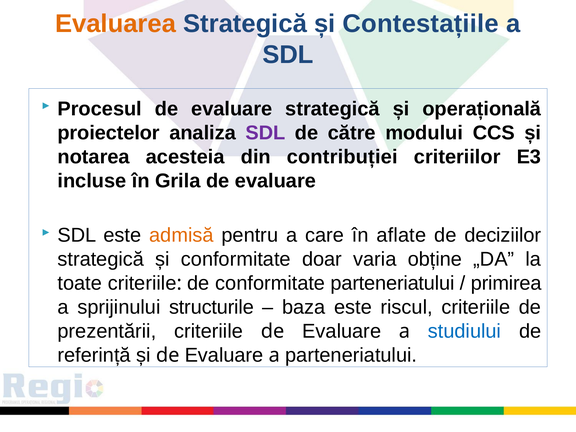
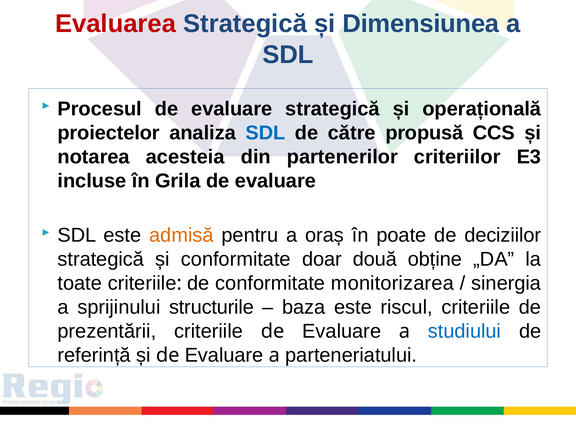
Evaluarea colour: orange -> red
Contestațiile: Contestațiile -> Dimensiunea
SDL at (266, 133) colour: purple -> blue
modului: modului -> propusă
contribuției: contribuției -> partenerilor
care: care -> oraș
aflate: aflate -> poate
varia: varia -> două
conformitate parteneriatului: parteneriatului -> monitorizarea
primirea: primirea -> sinergia
